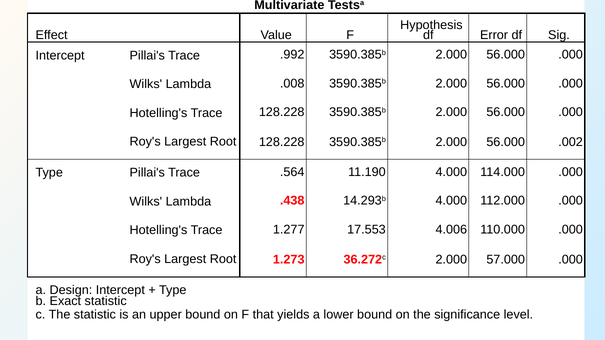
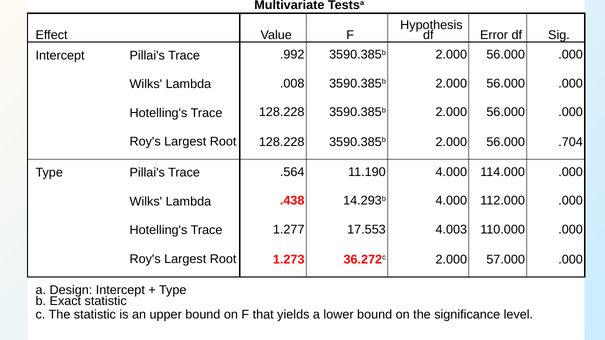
.002: .002 -> .704
4.006: 4.006 -> 4.003
